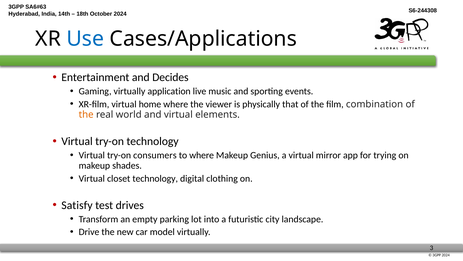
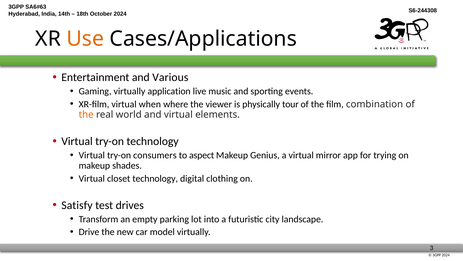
Use colour: blue -> orange
Decides: Decides -> Various
home: home -> when
that: that -> tour
to where: where -> aspect
